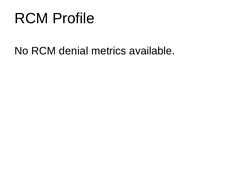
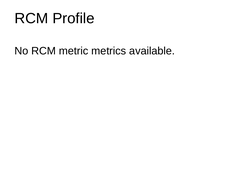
denial: denial -> metric
